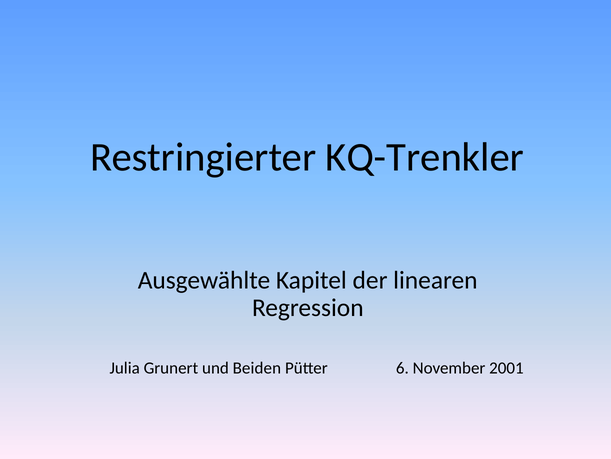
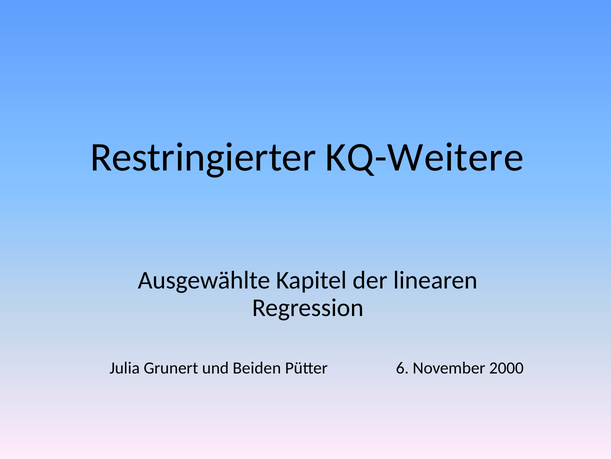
KQ-Trenkler: KQ-Trenkler -> KQ-Weitere
2001: 2001 -> 2000
